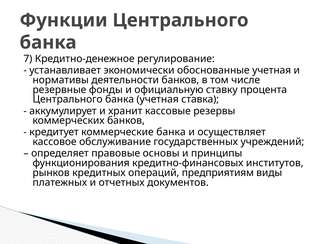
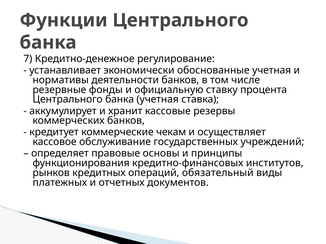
коммерческие банка: банка -> чекам
предприятиям: предприятиям -> обязательный
